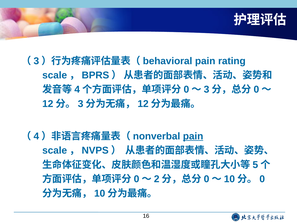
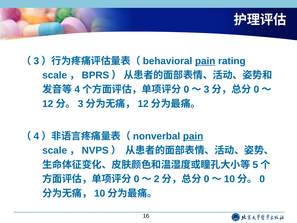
pain at (205, 61) underline: none -> present
